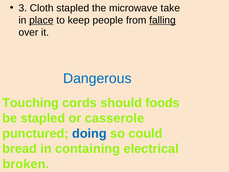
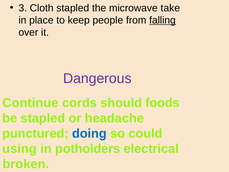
place underline: present -> none
Dangerous colour: blue -> purple
Touching: Touching -> Continue
casserole: casserole -> headache
bread: bread -> using
containing: containing -> potholders
